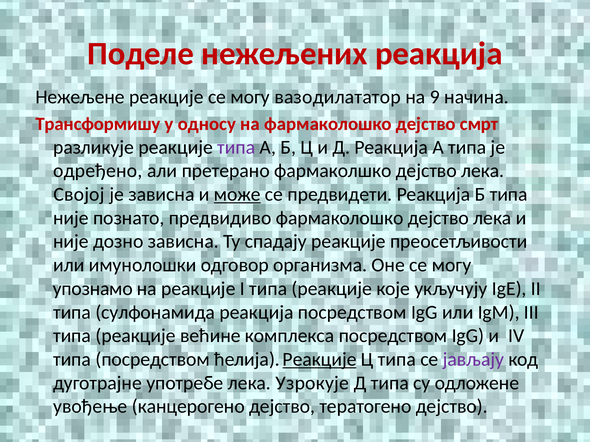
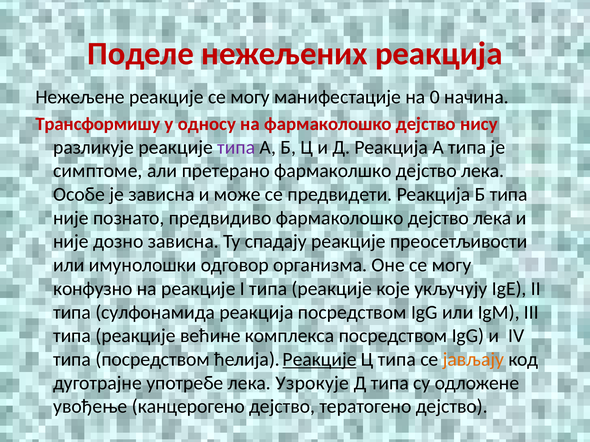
вазодилататор: вазодилататор -> манифестације
9: 9 -> 0
смрт: смрт -> нису
одређено: одређено -> симптоме
Својој: Својој -> Особе
може underline: present -> none
упознамо: упознамо -> конфузно
јављају colour: purple -> orange
